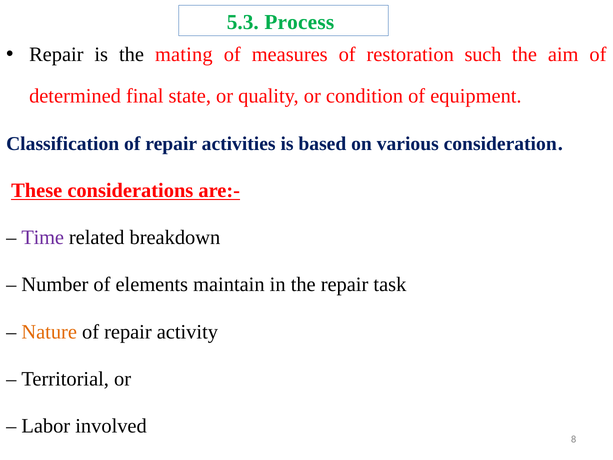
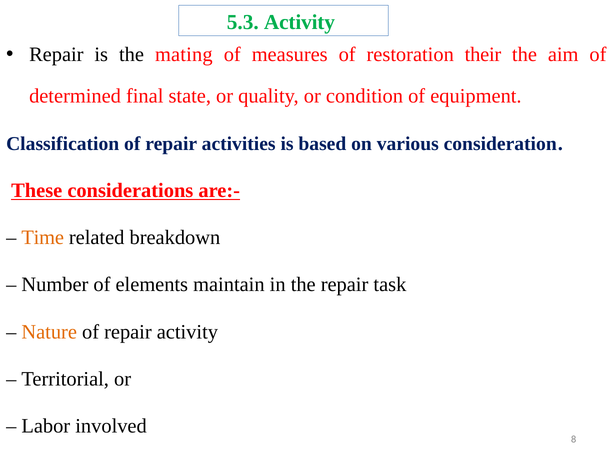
5.3 Process: Process -> Activity
such: such -> their
Time colour: purple -> orange
